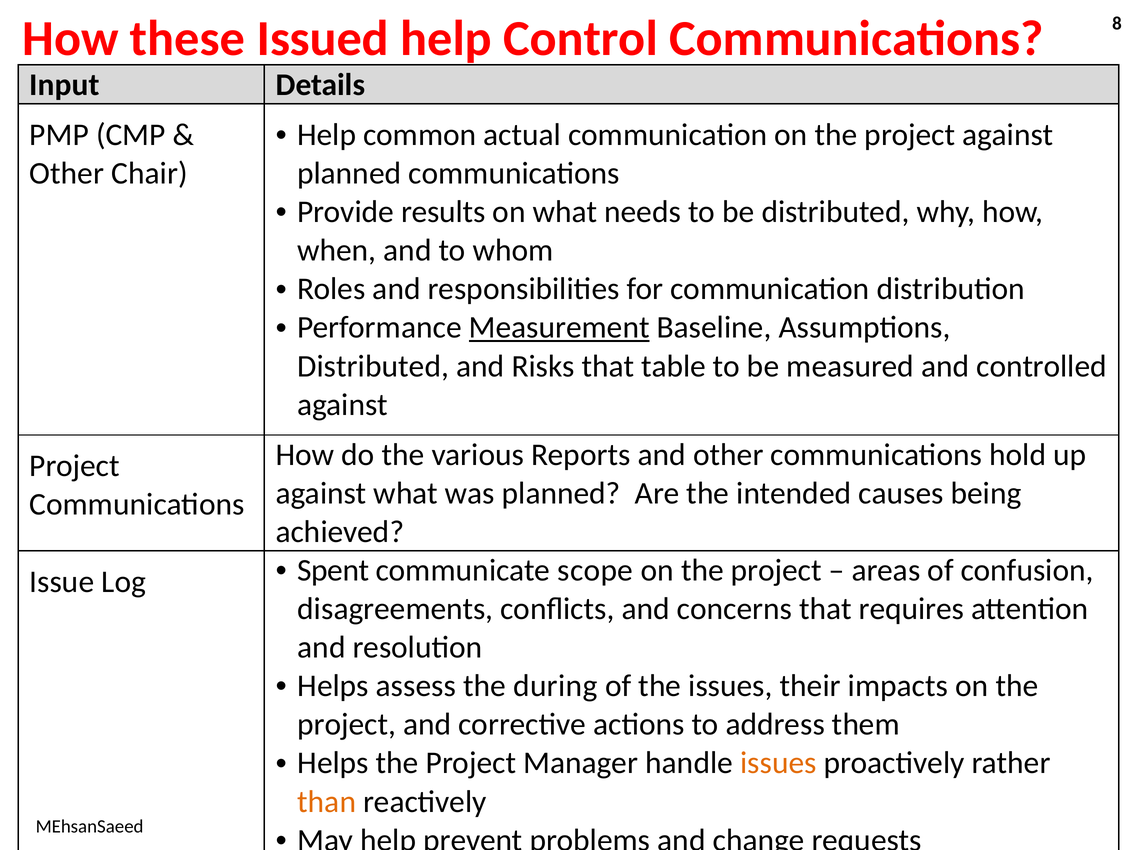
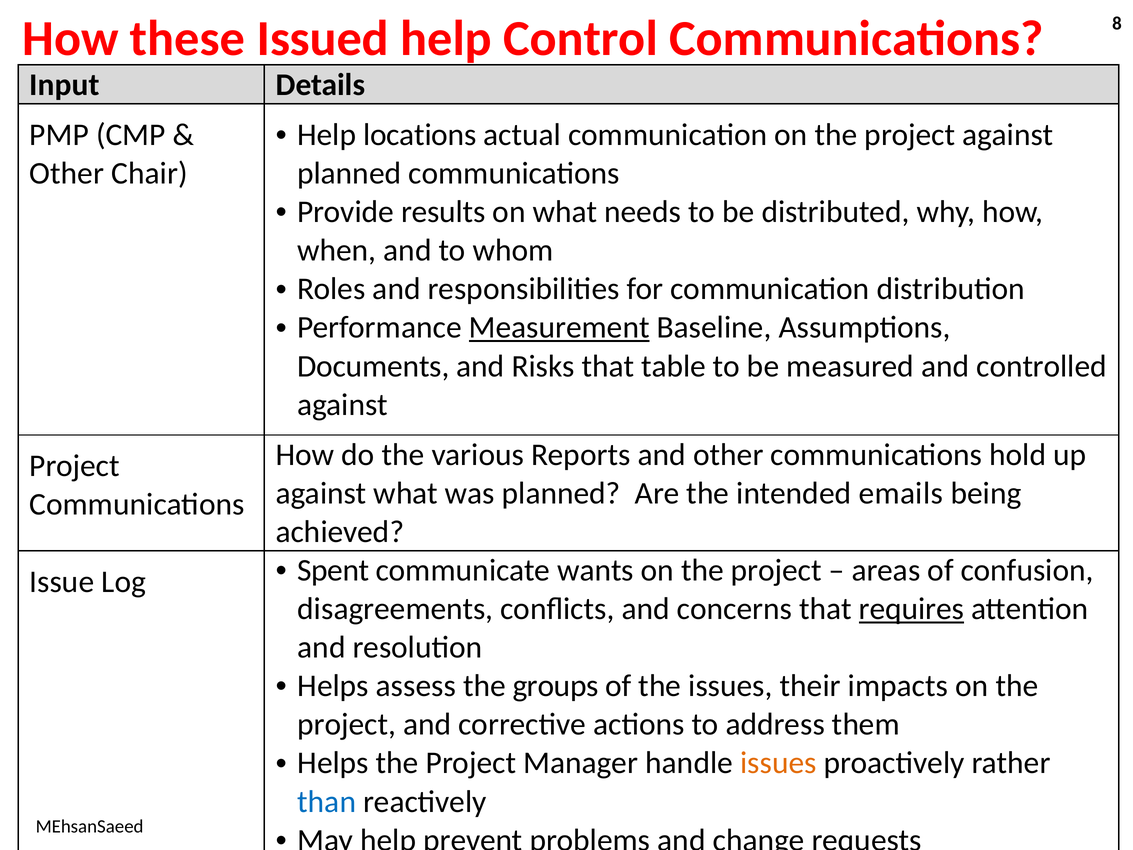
common: common -> locations
Distributed at (373, 366): Distributed -> Documents
causes: causes -> emails
scope: scope -> wants
requires underline: none -> present
during: during -> groups
than colour: orange -> blue
